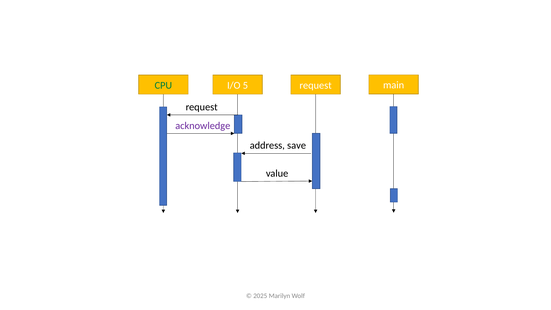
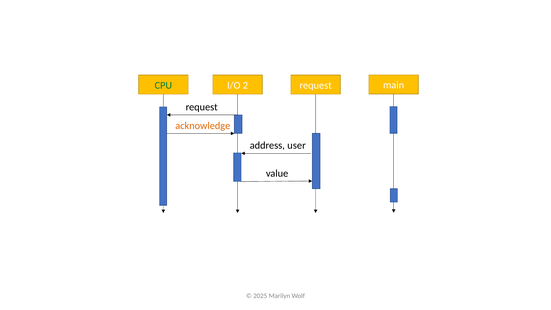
5: 5 -> 2
acknowledge colour: purple -> orange
save: save -> user
